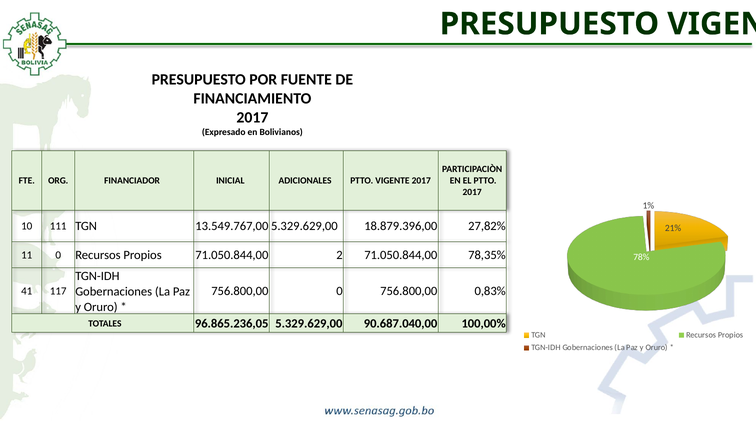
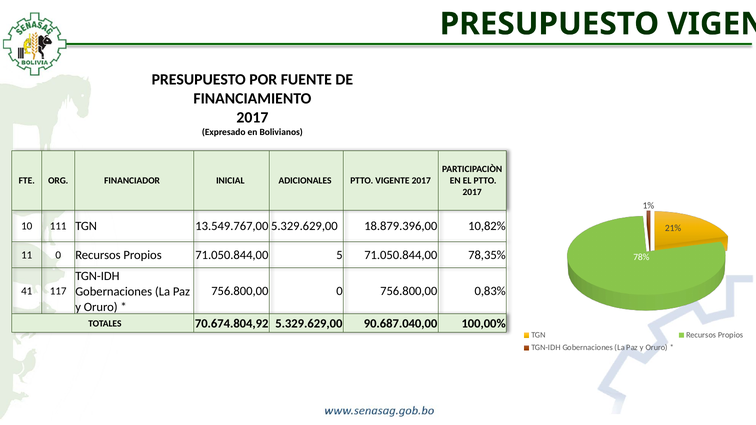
27,82%: 27,82% -> 10,82%
2: 2 -> 5
96.865.236,05: 96.865.236,05 -> 70.674.804,92
